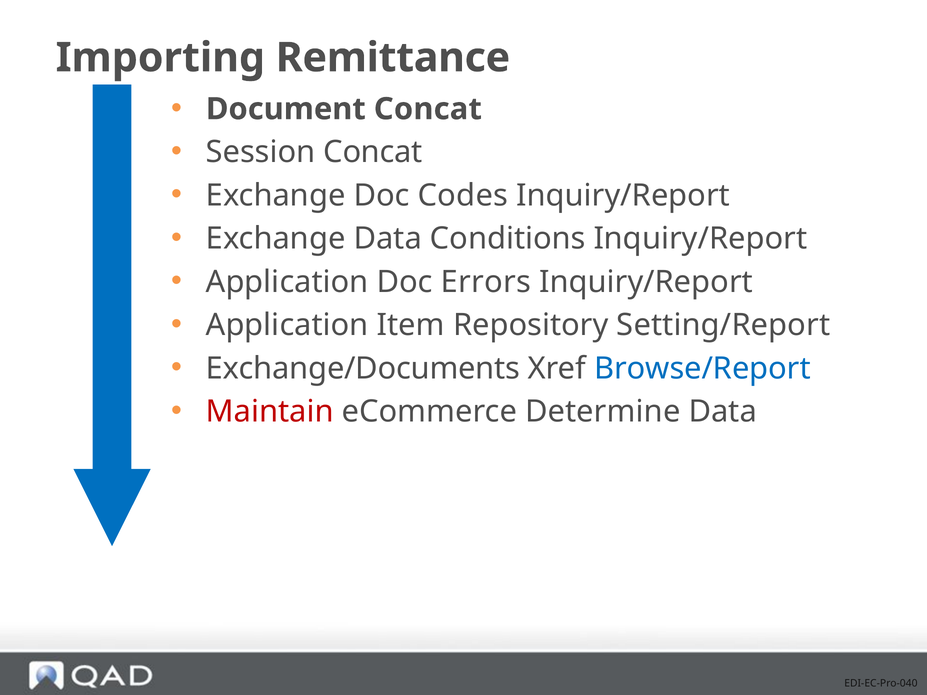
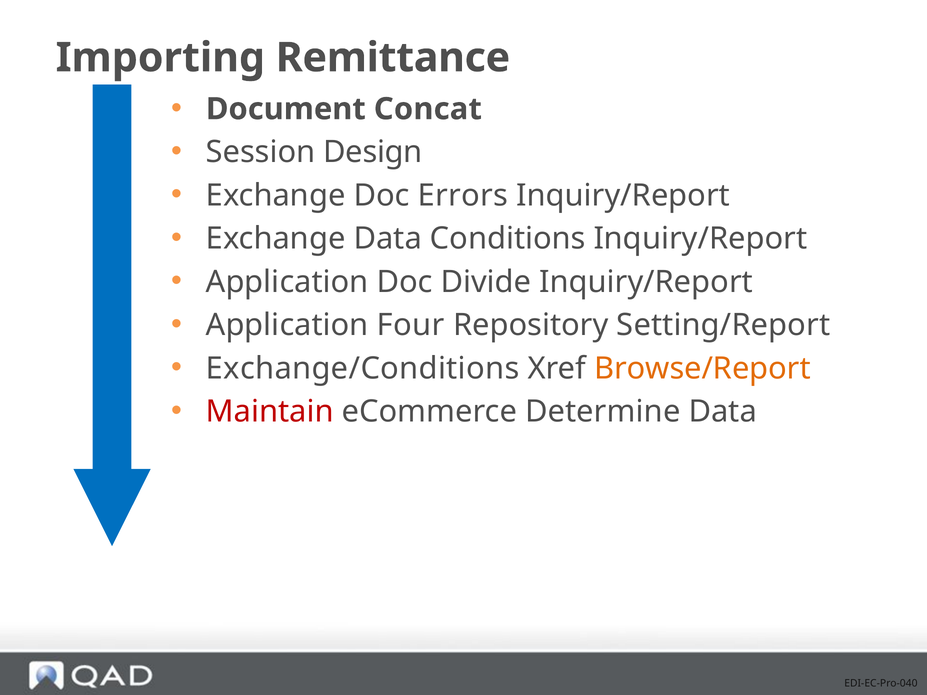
Session Concat: Concat -> Design
Codes: Codes -> Errors
Errors: Errors -> Divide
Item: Item -> Four
Exchange/Documents: Exchange/Documents -> Exchange/Conditions
Browse/Report colour: blue -> orange
